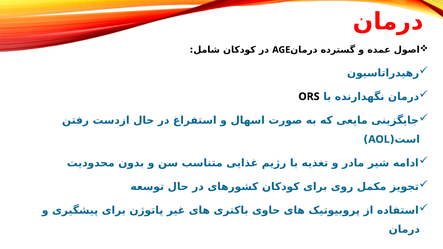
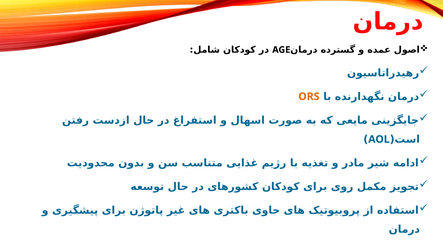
ORS colour: black -> orange
